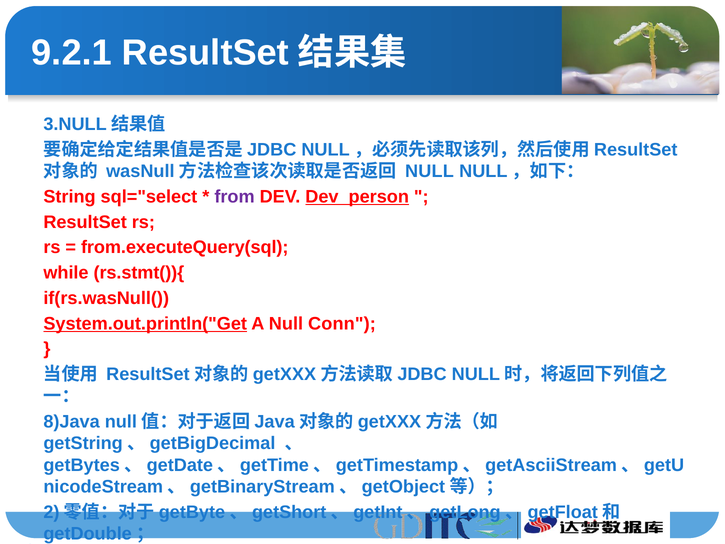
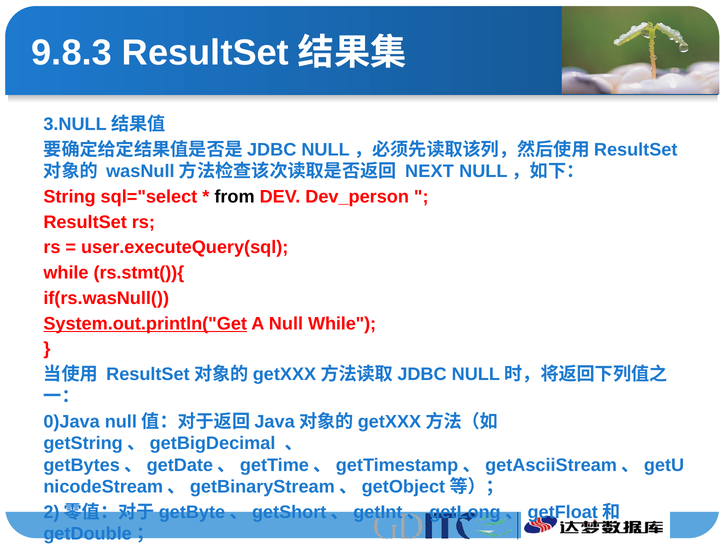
9.2.1: 9.2.1 -> 9.8.3
NULL at (429, 171): NULL -> NEXT
from colour: purple -> black
Dev_person underline: present -> none
from.executeQuery(sql: from.executeQuery(sql -> user.executeQuery(sql
Null Conn: Conn -> While
8)Java: 8)Java -> 0)Java
